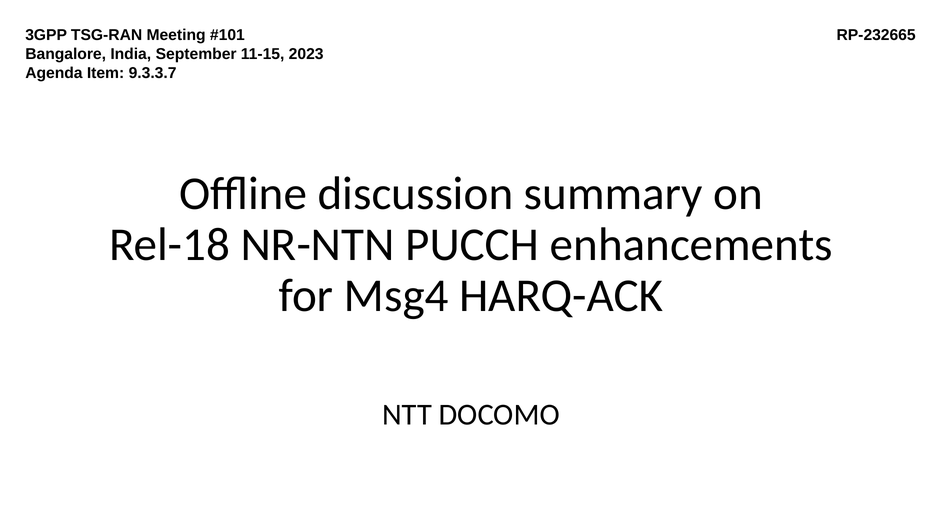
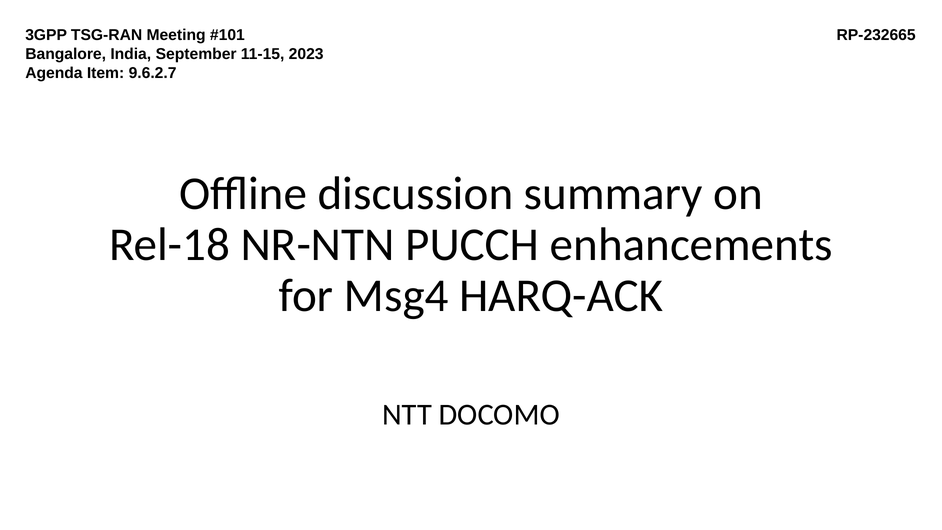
9.3.3.7: 9.3.3.7 -> 9.6.2.7
